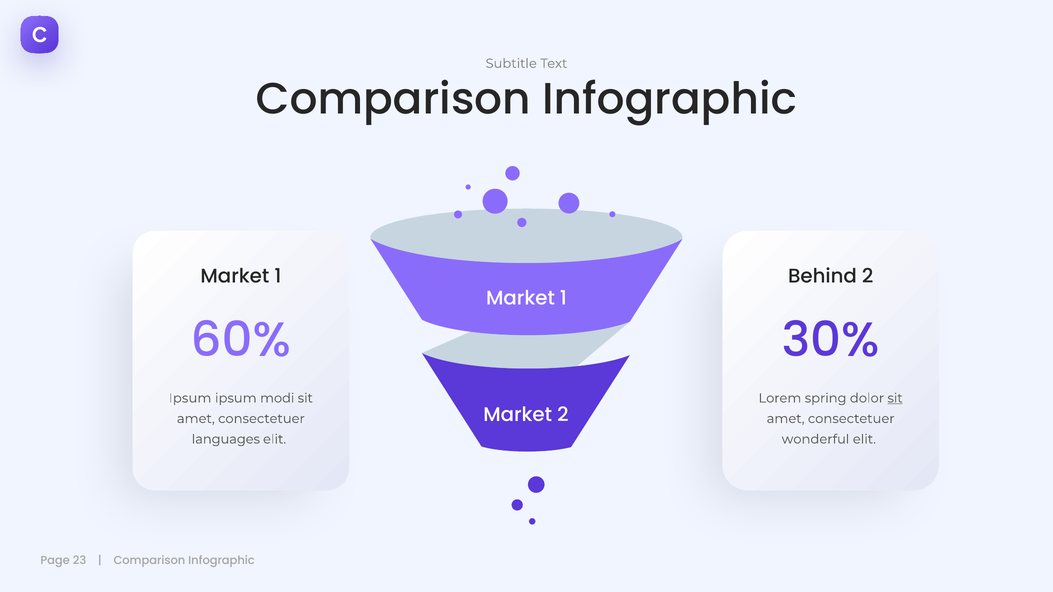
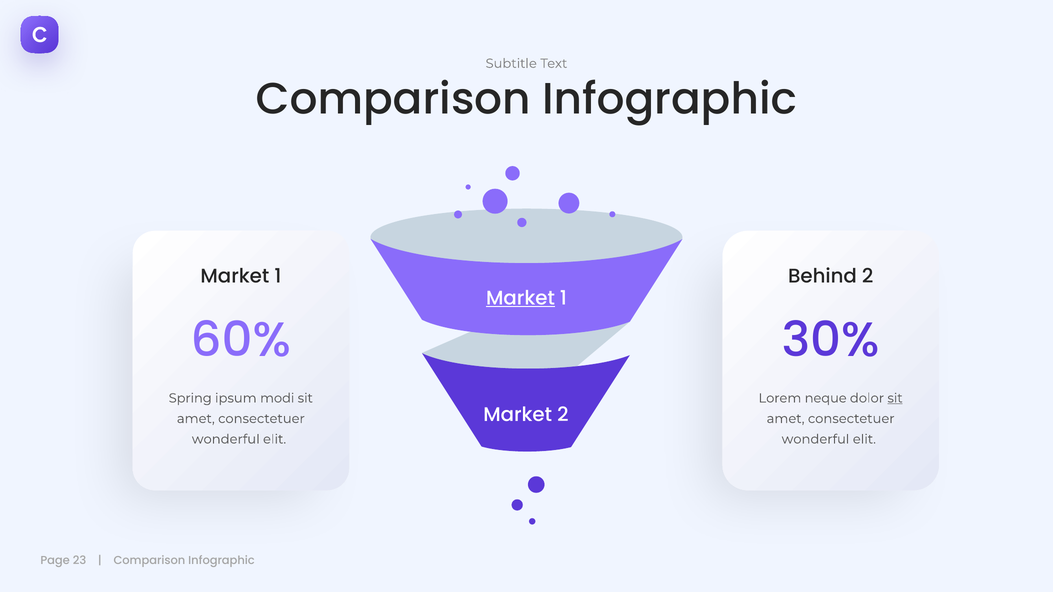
Market at (520, 298) underline: none -> present
Ipsum at (190, 398): Ipsum -> Spring
spring: spring -> neque
languages at (226, 439): languages -> wonderful
